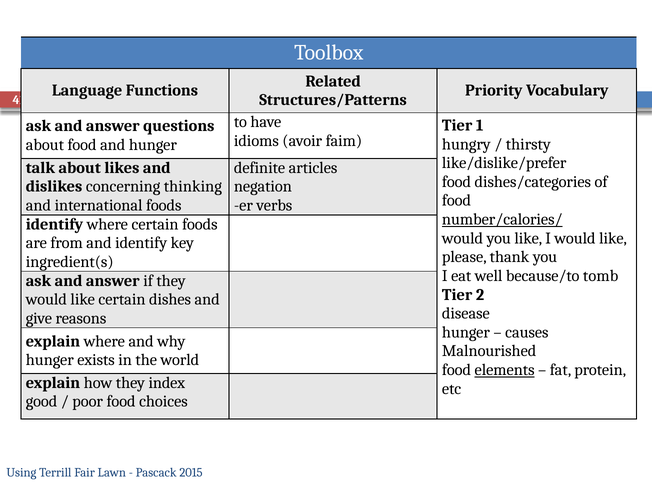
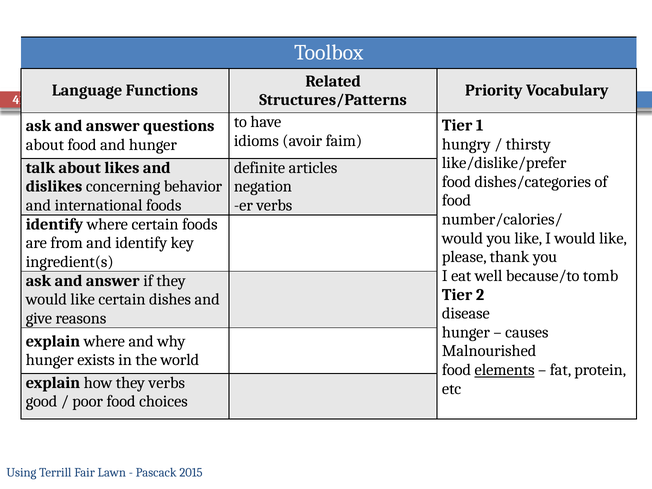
thinking: thinking -> behavior
number/calories/ underline: present -> none
they index: index -> verbs
